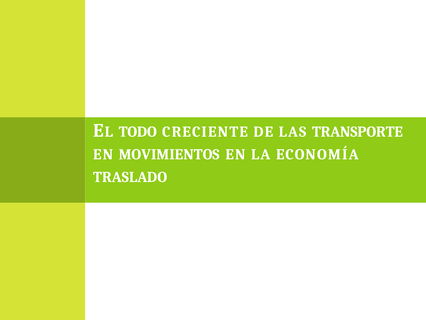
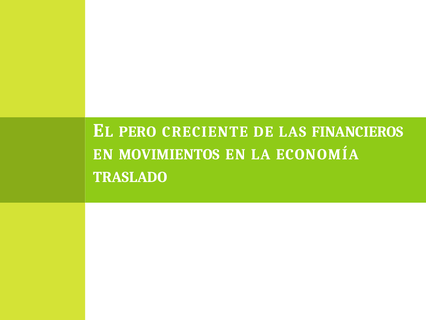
TODO: TODO -> PERO
TRANSPORTE: TRANSPORTE -> FINANCIEROS
